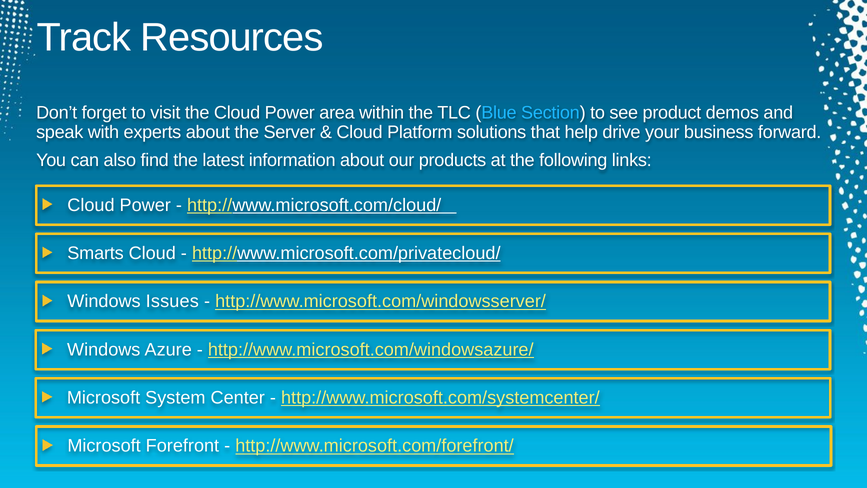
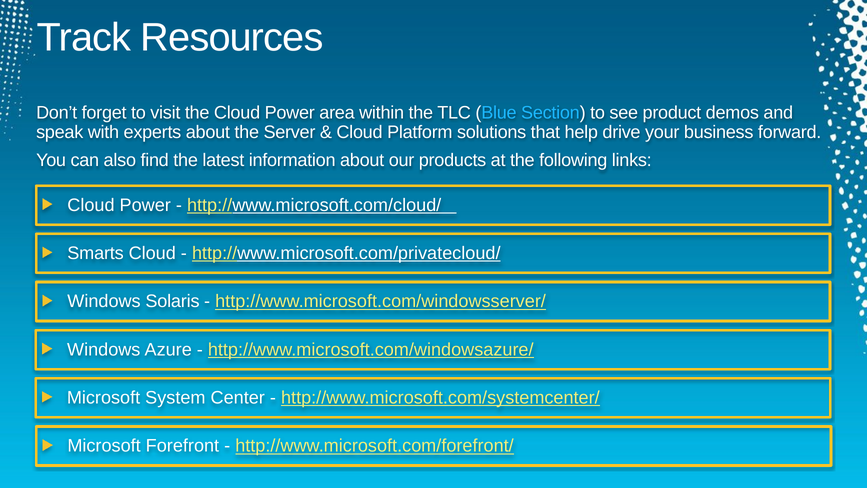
Issues: Issues -> Solaris
